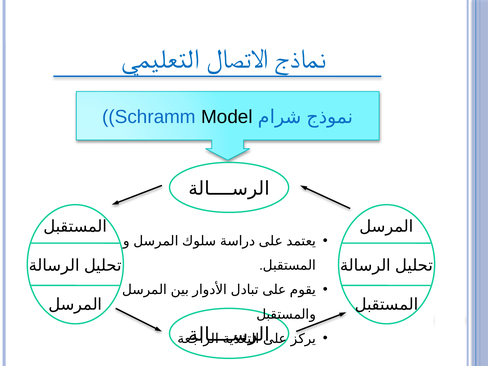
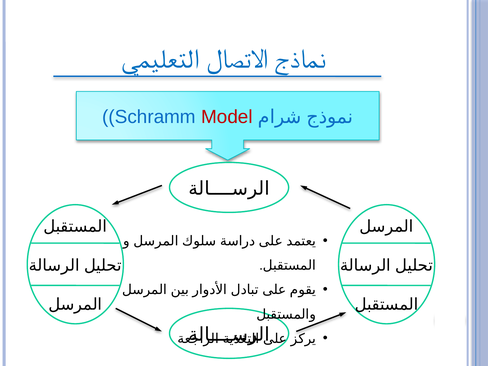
Model colour: black -> red
